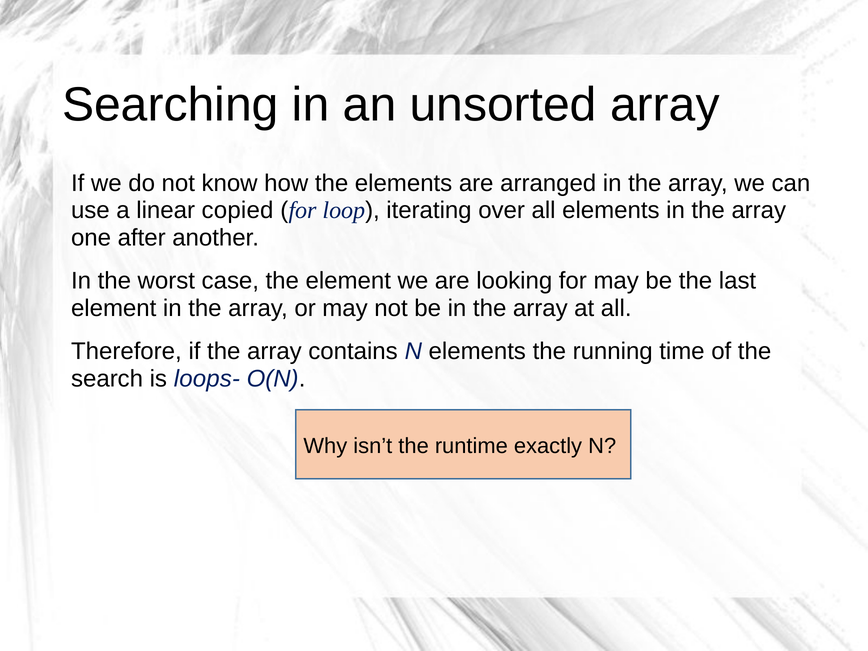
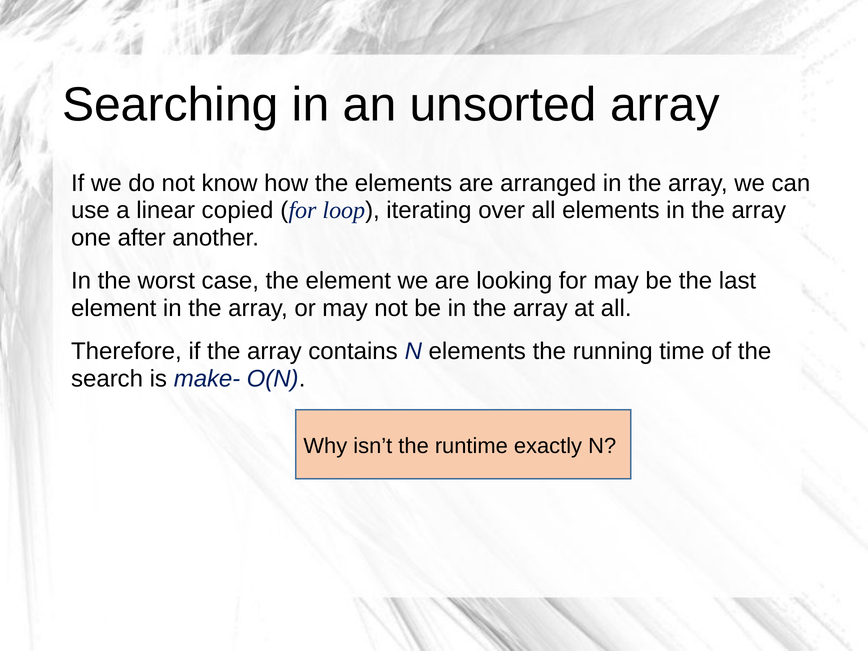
loops-: loops- -> make-
